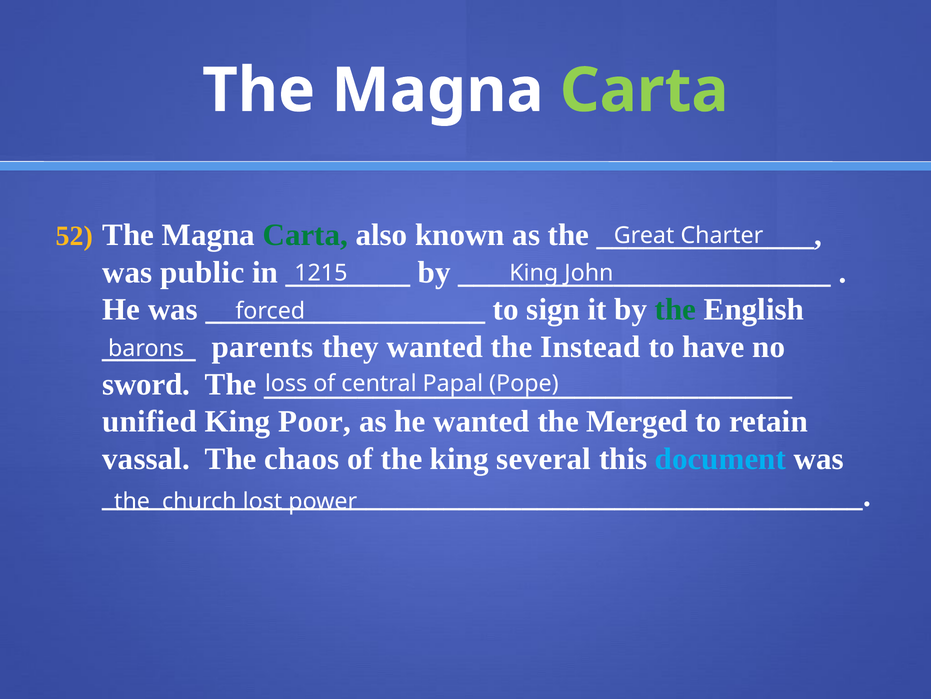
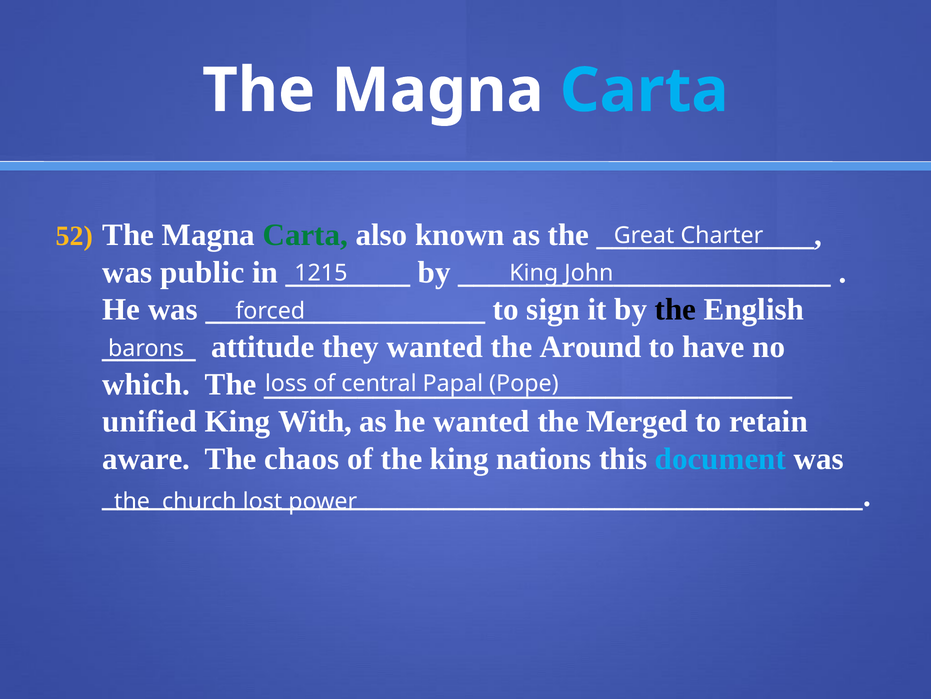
Carta at (644, 90) colour: light green -> light blue
the at (676, 309) colour: green -> black
parents: parents -> attitude
Instead: Instead -> Around
sword: sword -> which
Poor: Poor -> With
vassal: vassal -> aware
several: several -> nations
